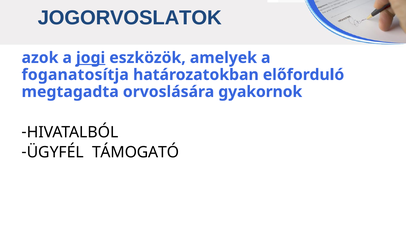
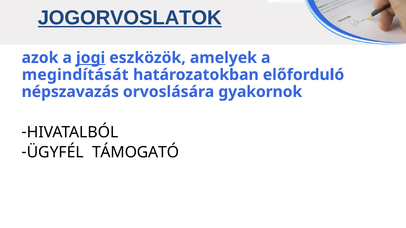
JOGORVOSLATOK underline: none -> present
foganatosítja: foganatosítja -> megindítását
megtagadta: megtagadta -> népszavazás
